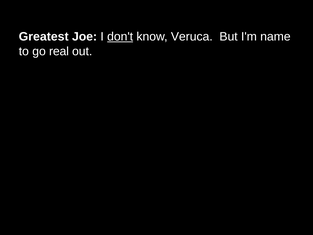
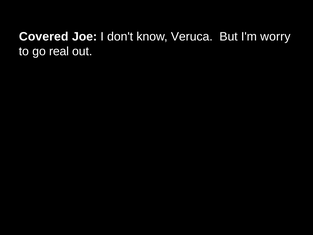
Greatest: Greatest -> Covered
don't underline: present -> none
name: name -> worry
